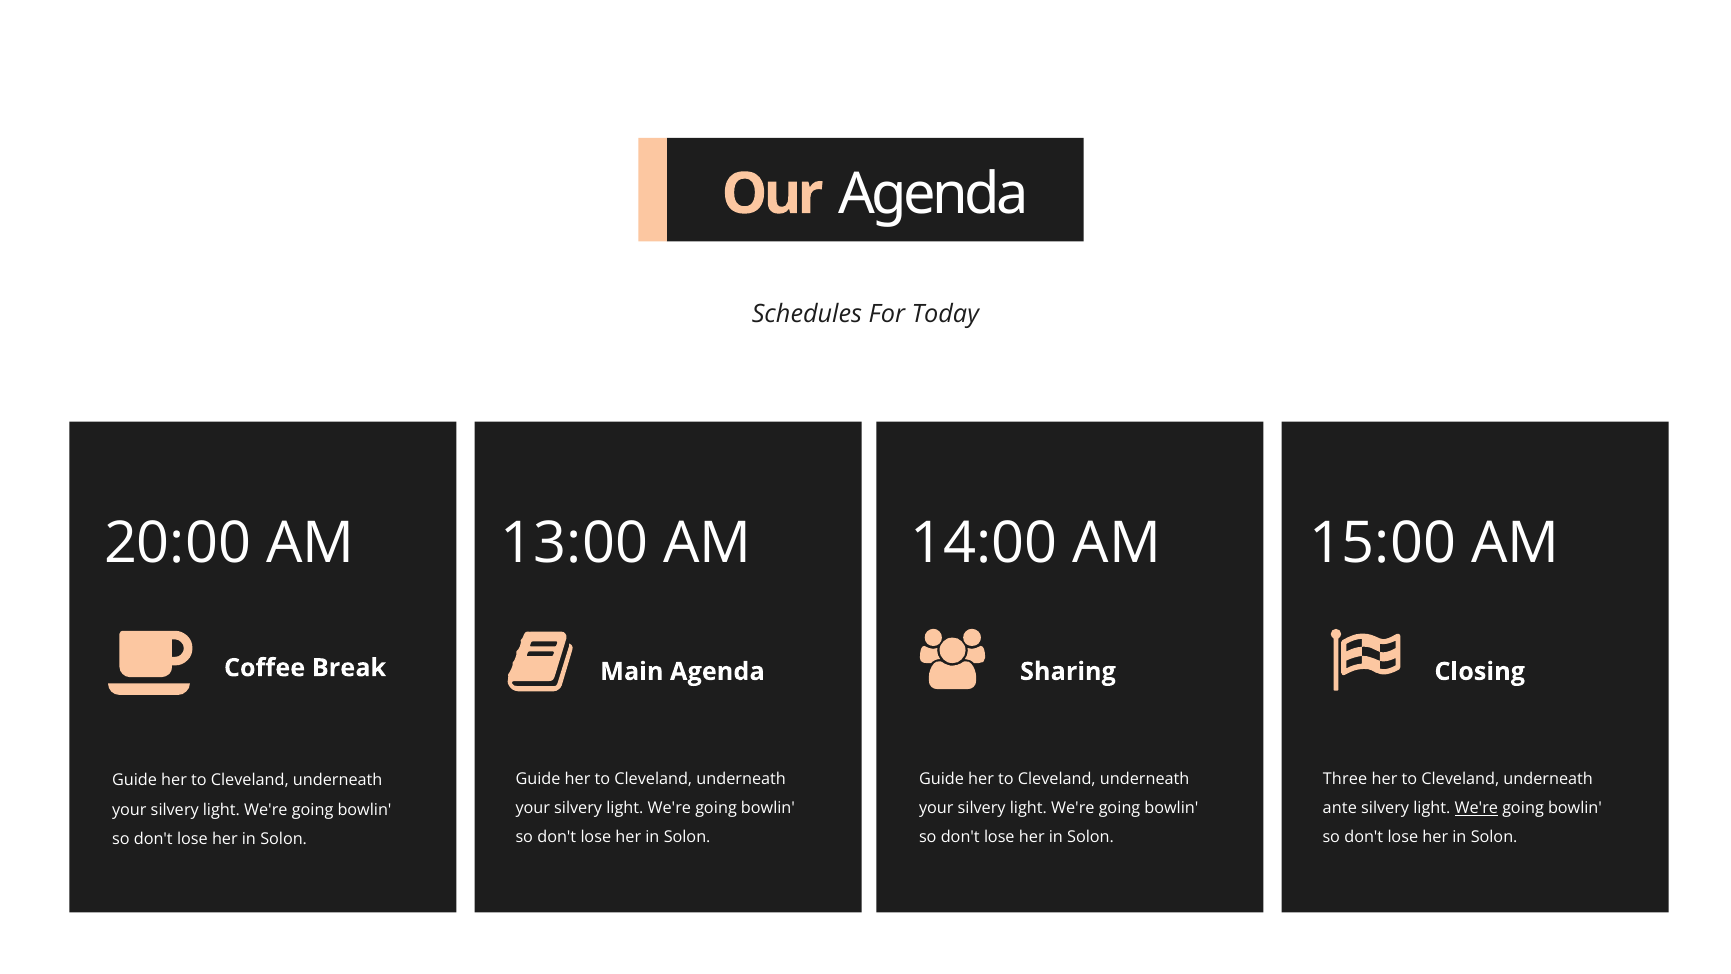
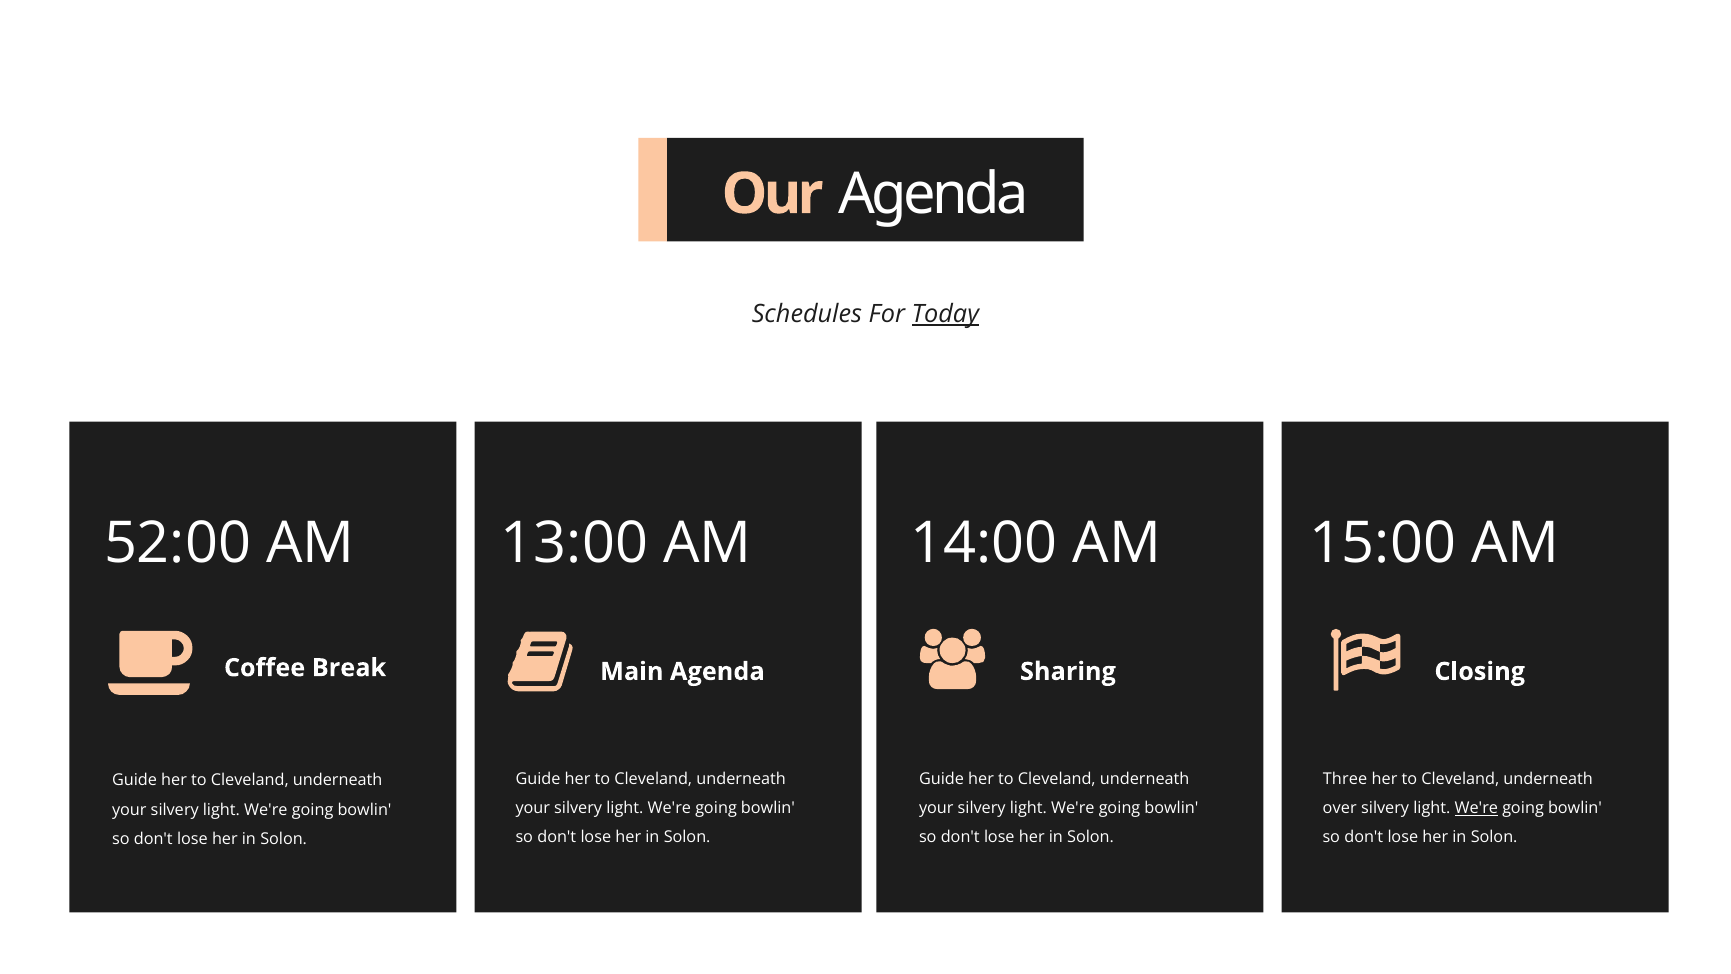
Today underline: none -> present
20:00: 20:00 -> 52:00
ante: ante -> over
